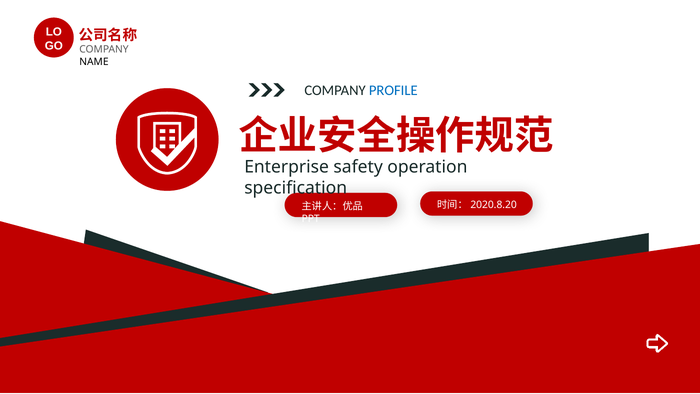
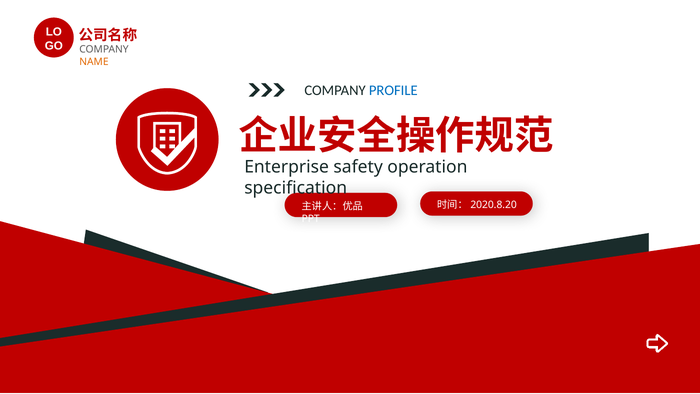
NAME colour: black -> orange
